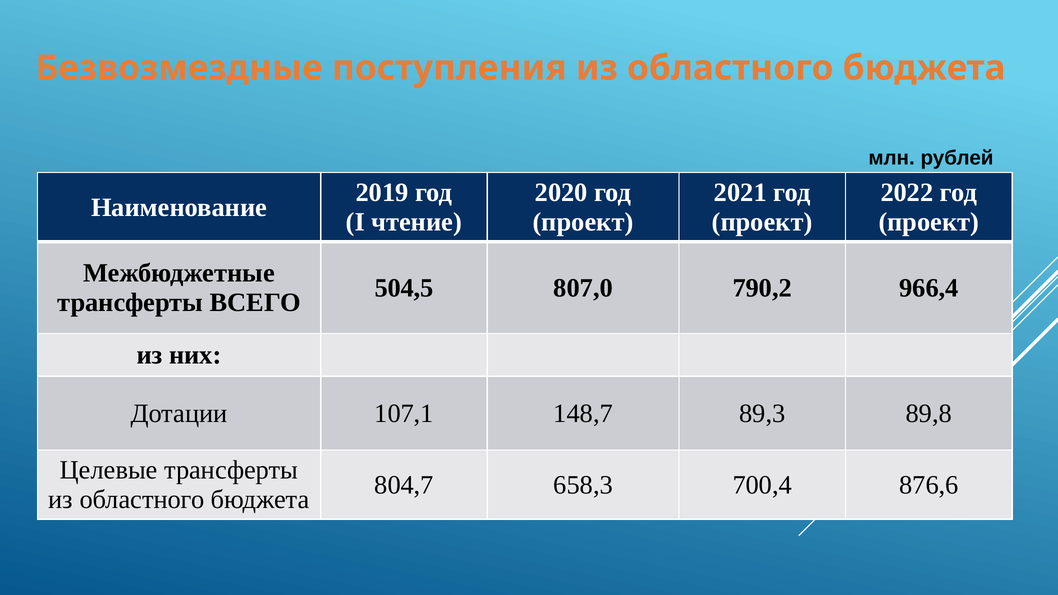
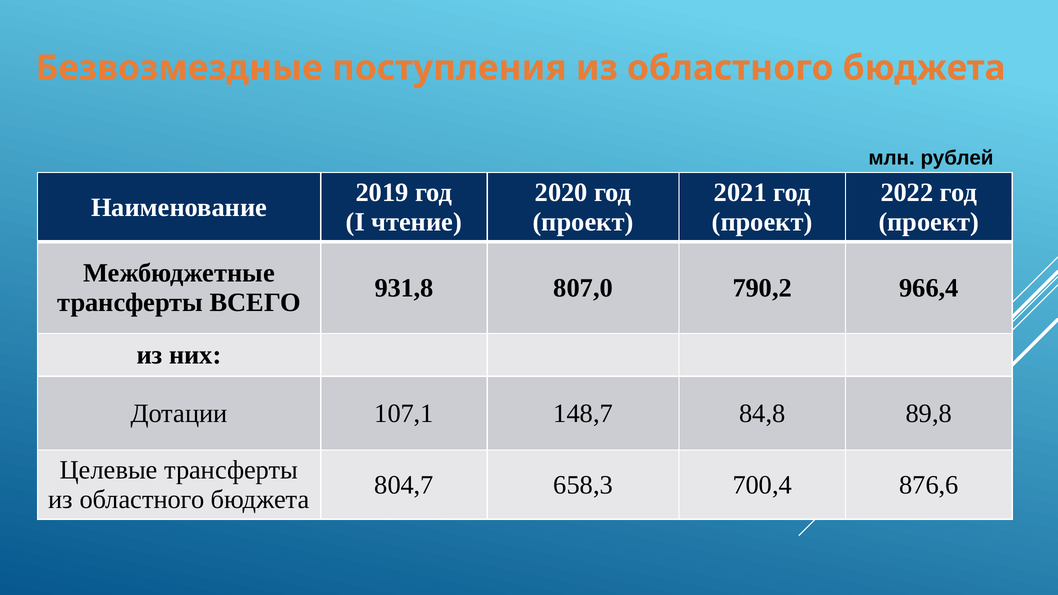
504,5: 504,5 -> 931,8
89,3: 89,3 -> 84,8
